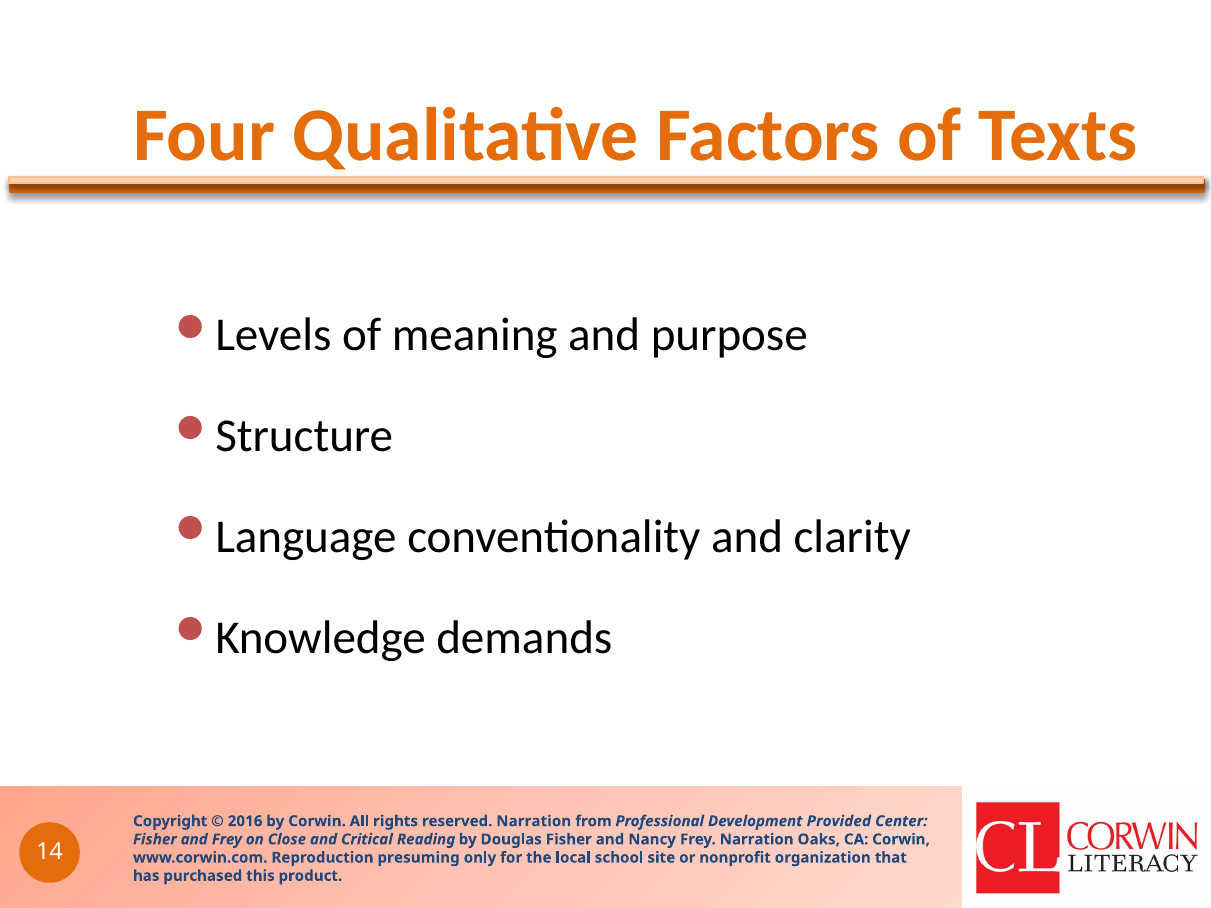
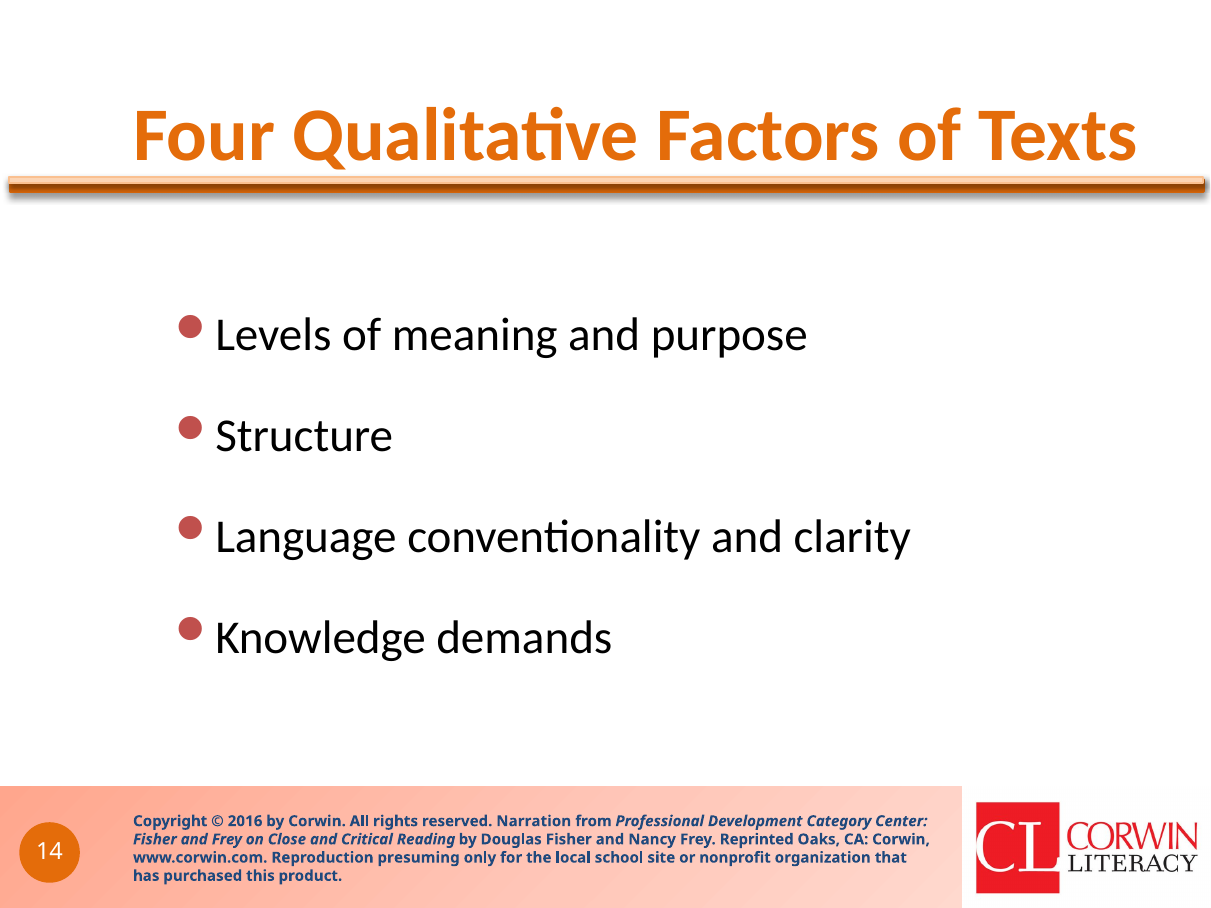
Provided: Provided -> Category
Frey Narration: Narration -> Reprinted
